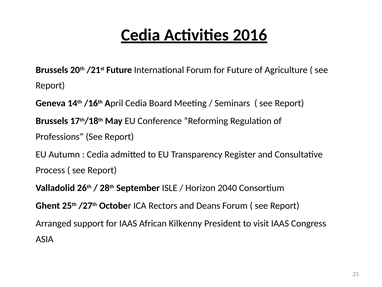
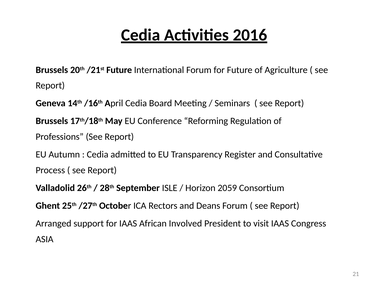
2040: 2040 -> 2059
Kilkenny: Kilkenny -> Involved
